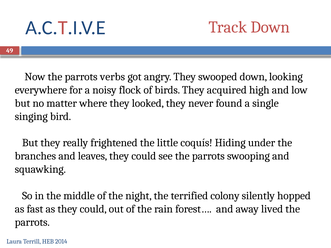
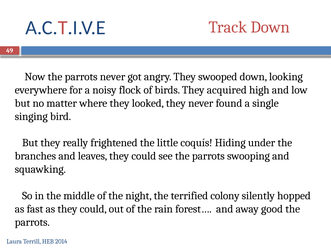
parrots verbs: verbs -> never
lived: lived -> good
